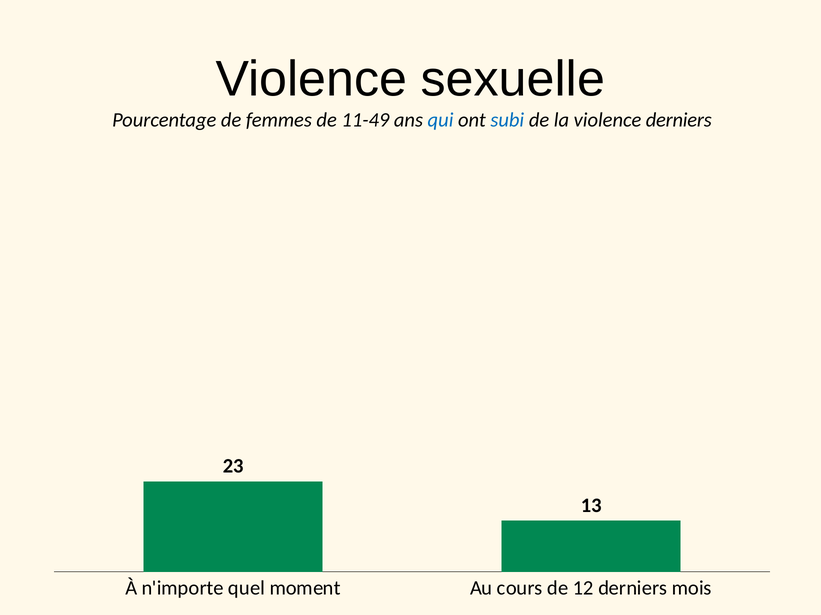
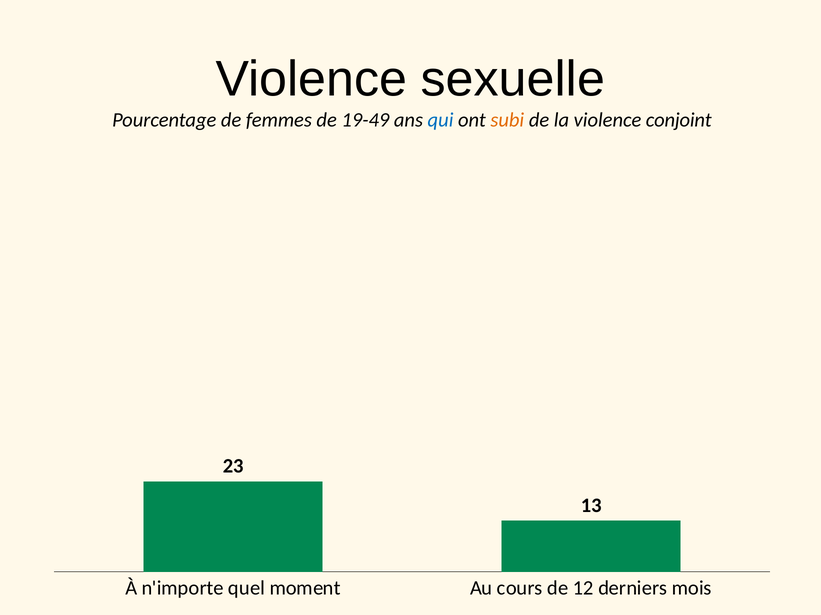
11-49: 11-49 -> 19-49
subi colour: blue -> orange
violence derniers: derniers -> conjoint
